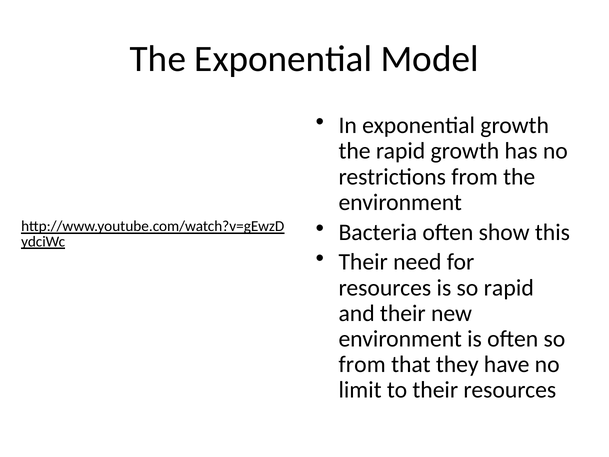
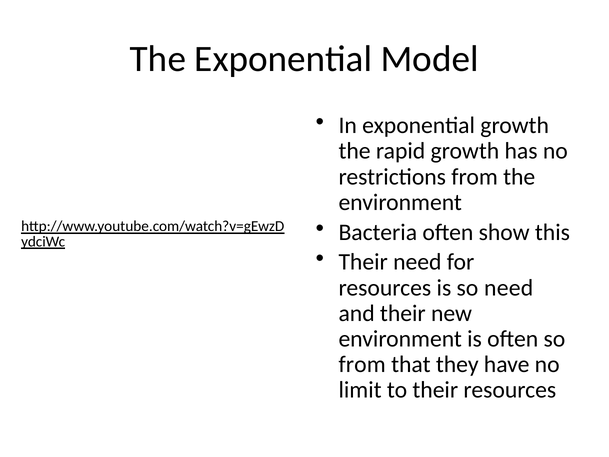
so rapid: rapid -> need
